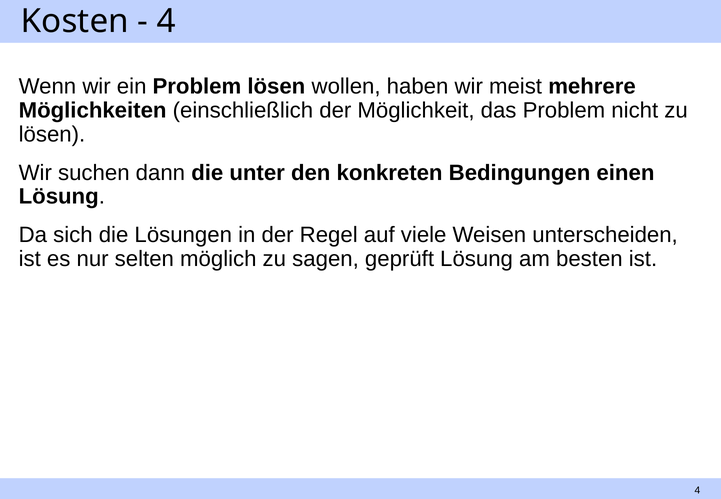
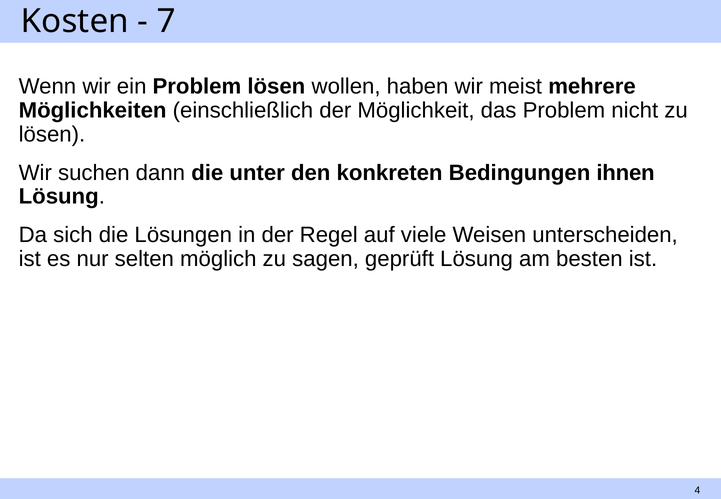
4 at (166, 21): 4 -> 7
einen: einen -> ihnen
